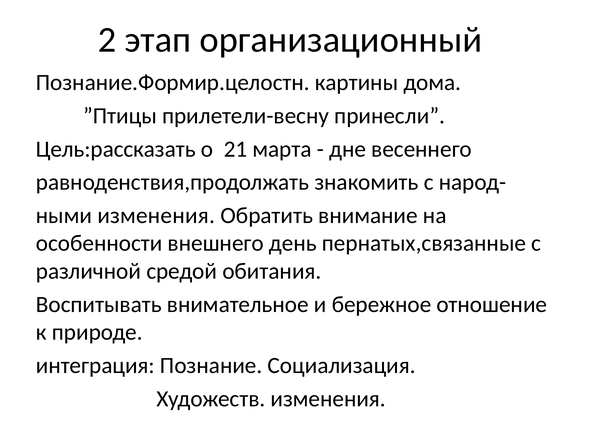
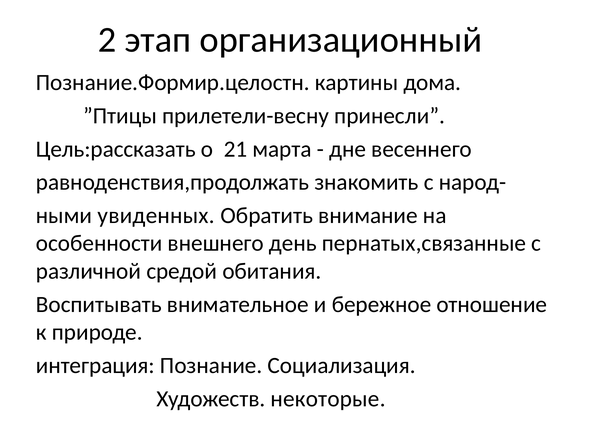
ными изменения: изменения -> увиденных
Художеств изменения: изменения -> некоторые
